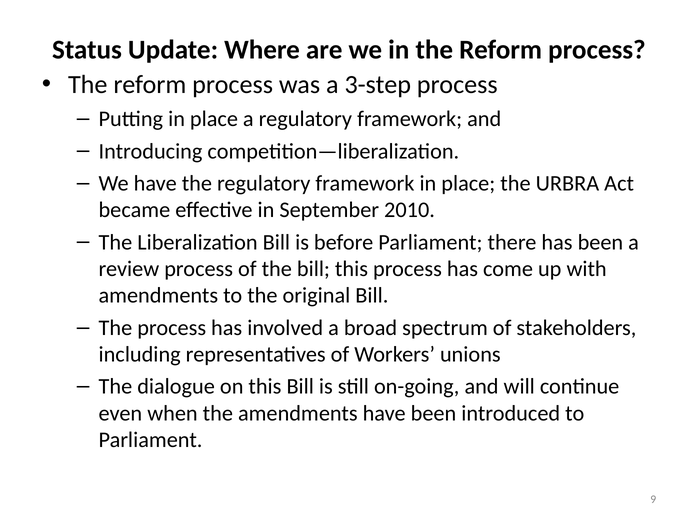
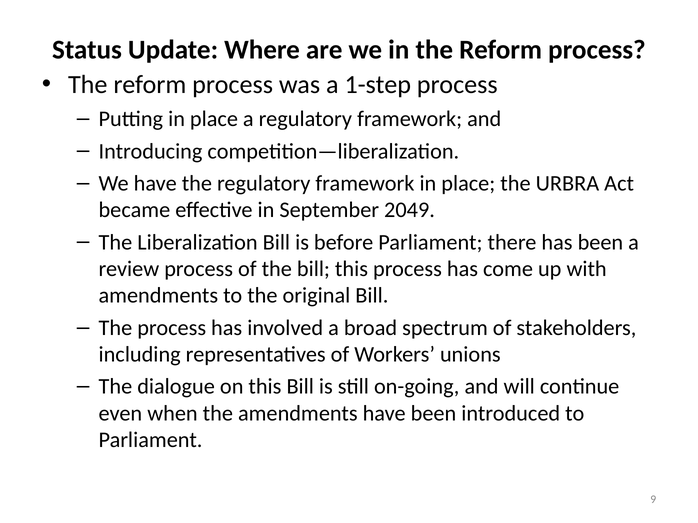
3-step: 3-step -> 1-step
2010: 2010 -> 2049
